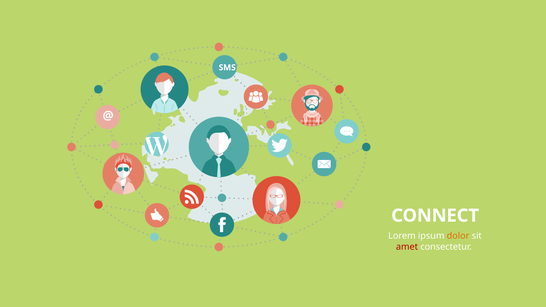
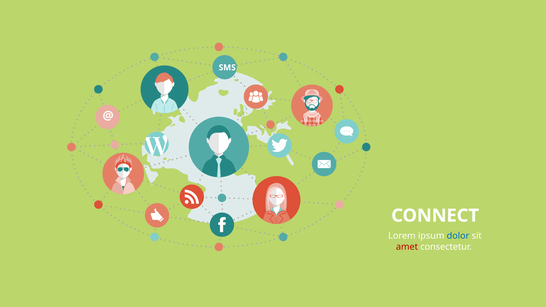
dolor colour: orange -> blue
